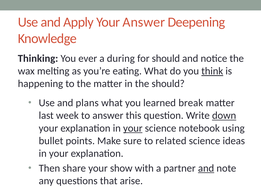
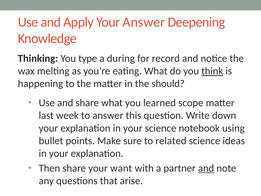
ever: ever -> type
for should: should -> record
and plans: plans -> share
break: break -> scope
down underline: present -> none
your at (133, 128) underline: present -> none
show: show -> want
